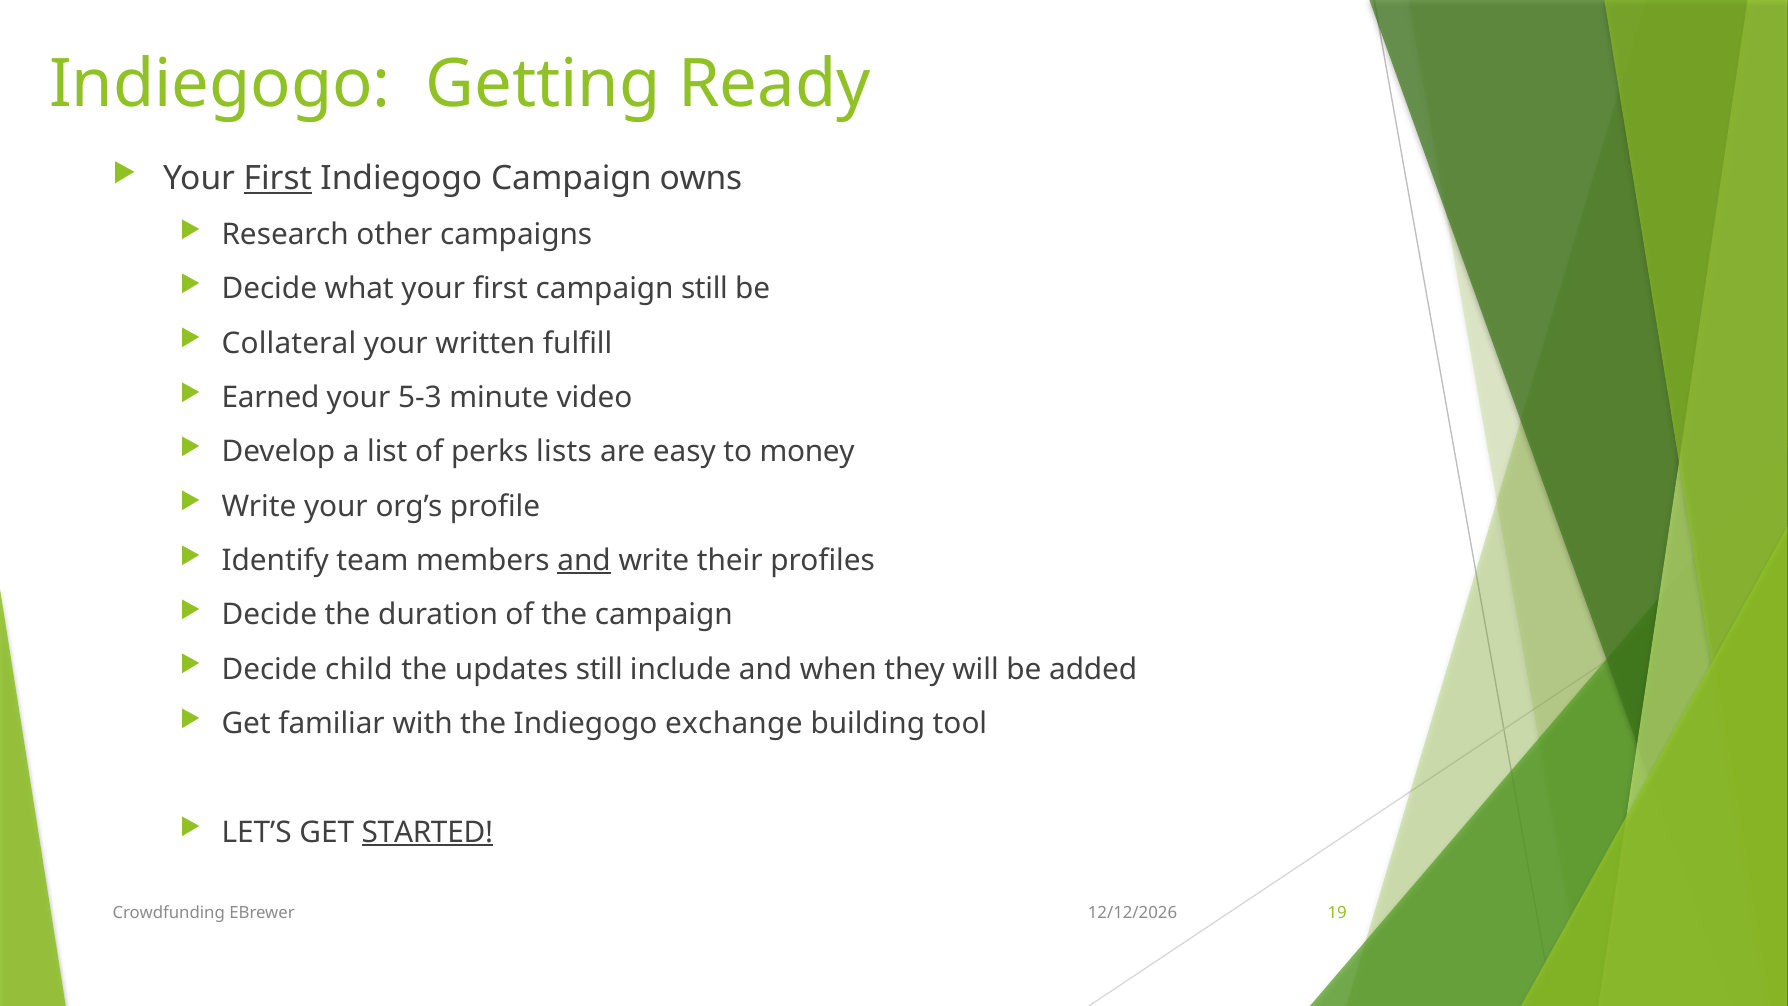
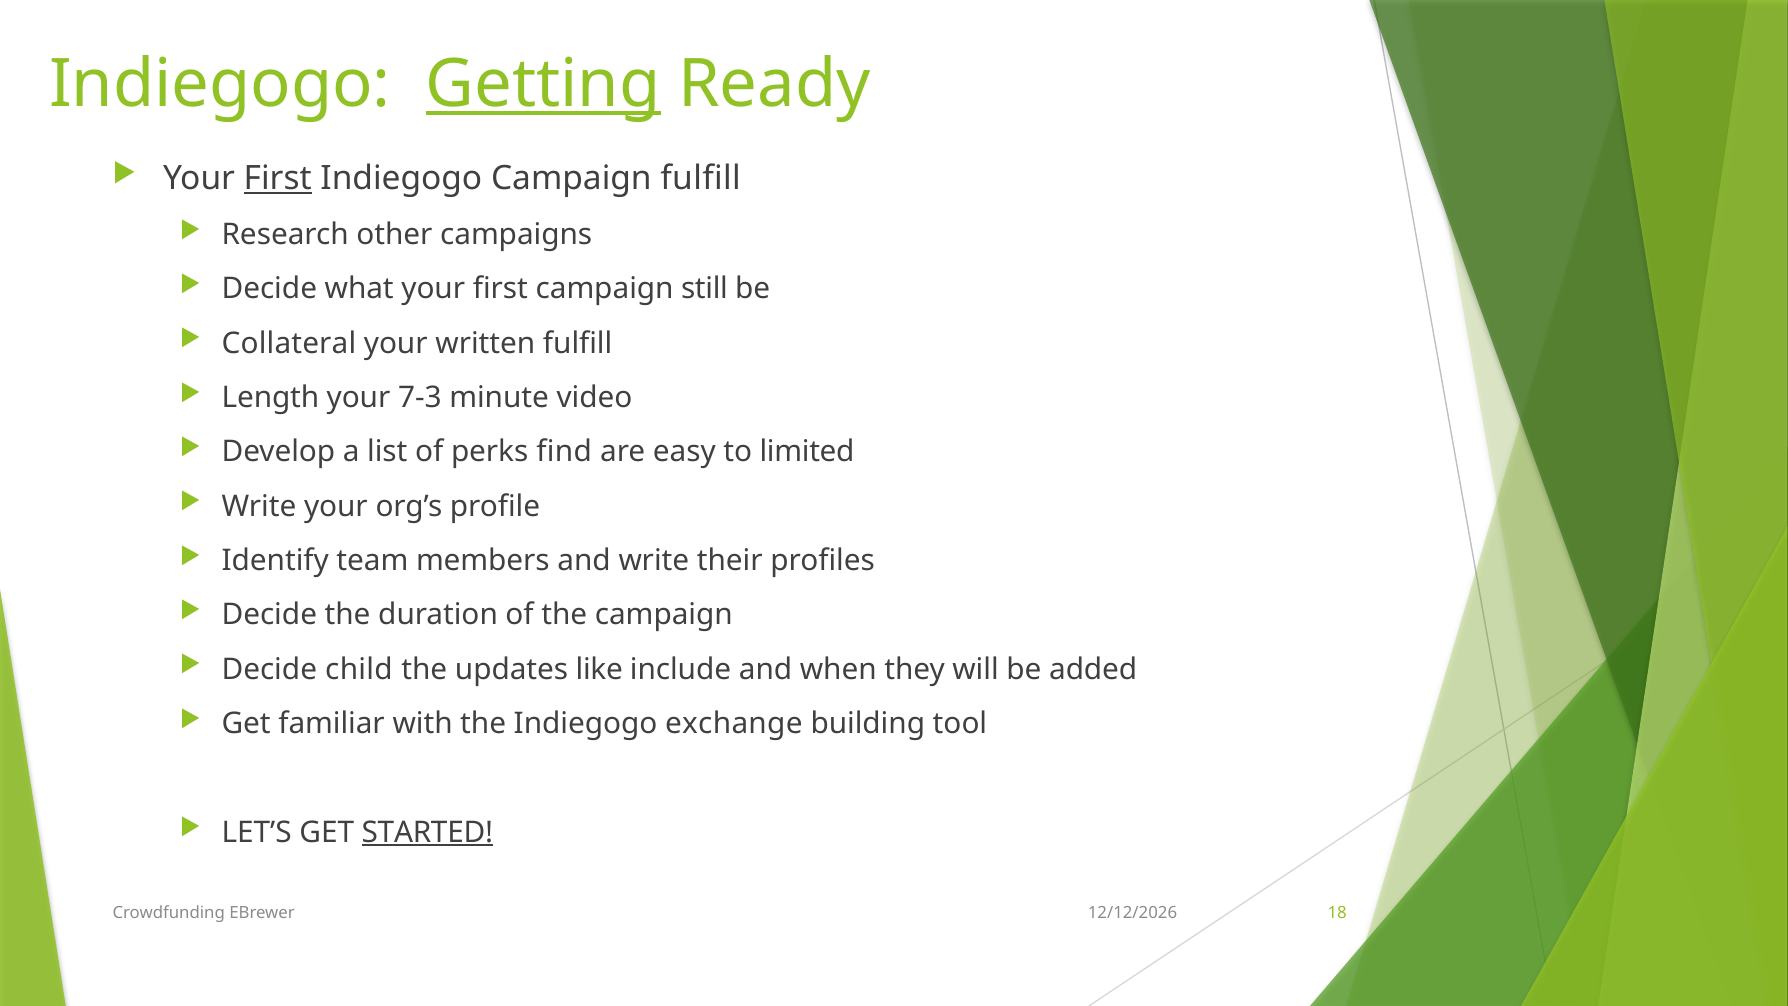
Getting underline: none -> present
Campaign owns: owns -> fulfill
Earned: Earned -> Length
5-3: 5-3 -> 7-3
lists: lists -> find
money: money -> limited
and at (584, 560) underline: present -> none
updates still: still -> like
19: 19 -> 18
